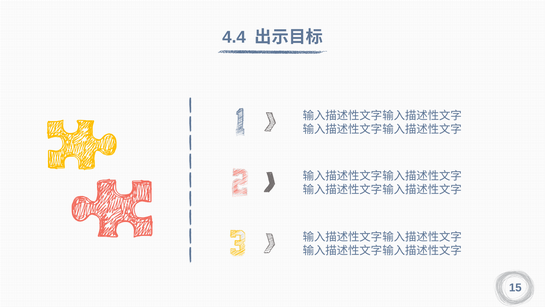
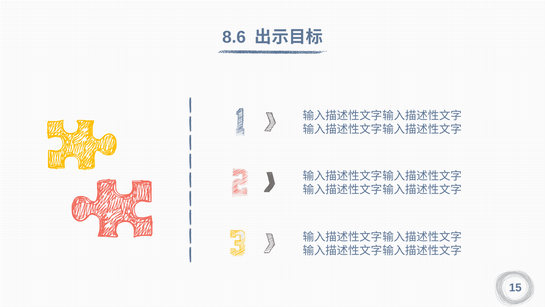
4.4: 4.4 -> 8.6
